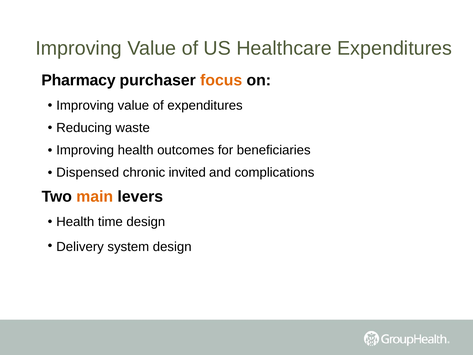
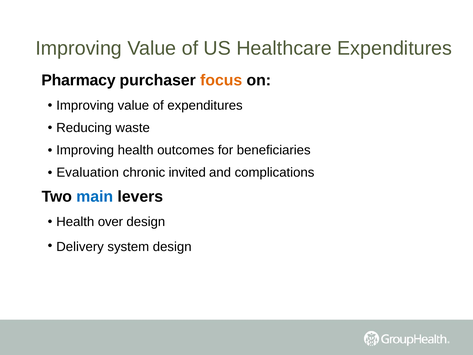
Dispensed: Dispensed -> Evaluation
main colour: orange -> blue
time: time -> over
